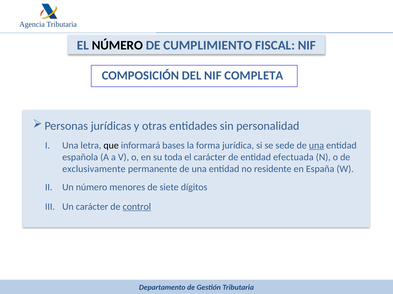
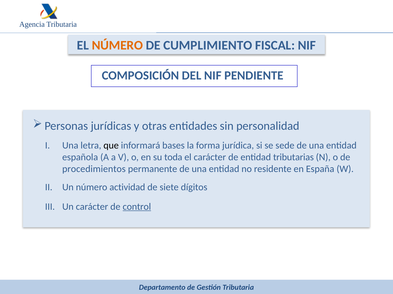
NÚMERO at (117, 45) colour: black -> orange
COMPLETA: COMPLETA -> PENDIENTE
una at (316, 146) underline: present -> none
efectuada: efectuada -> tributarias
exclusivamente: exclusivamente -> procedimientos
menores: menores -> actividad
